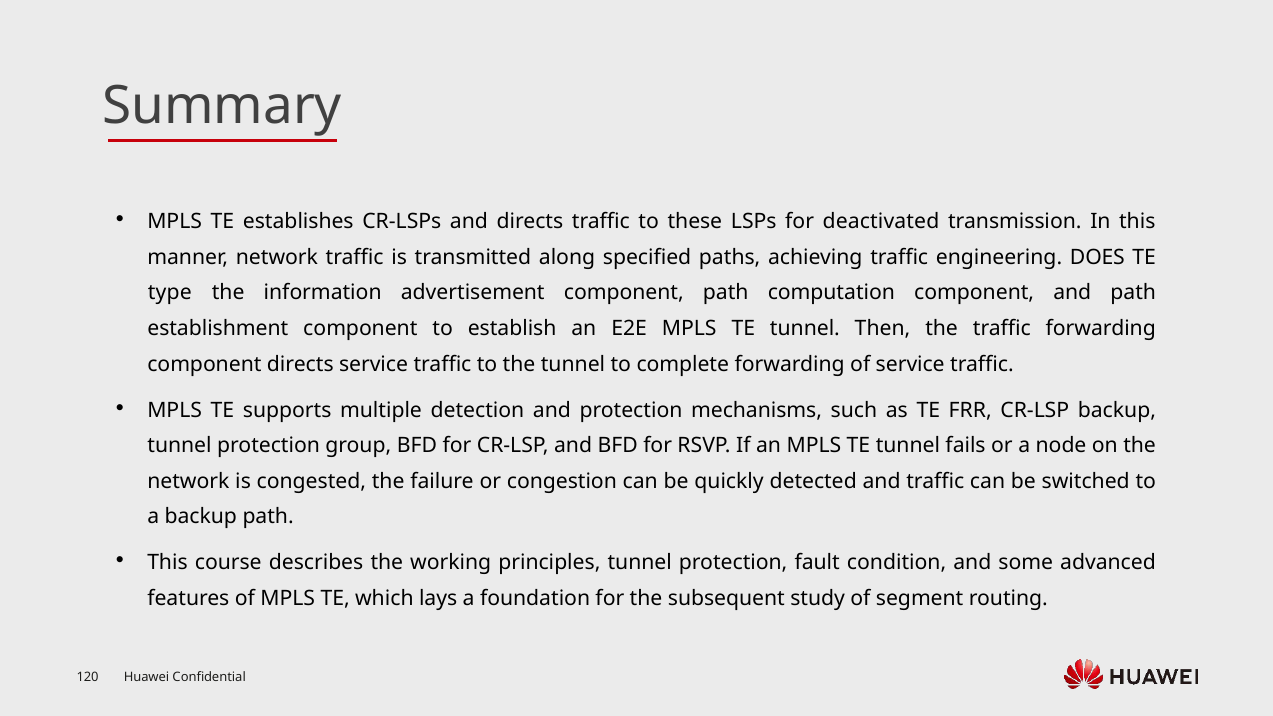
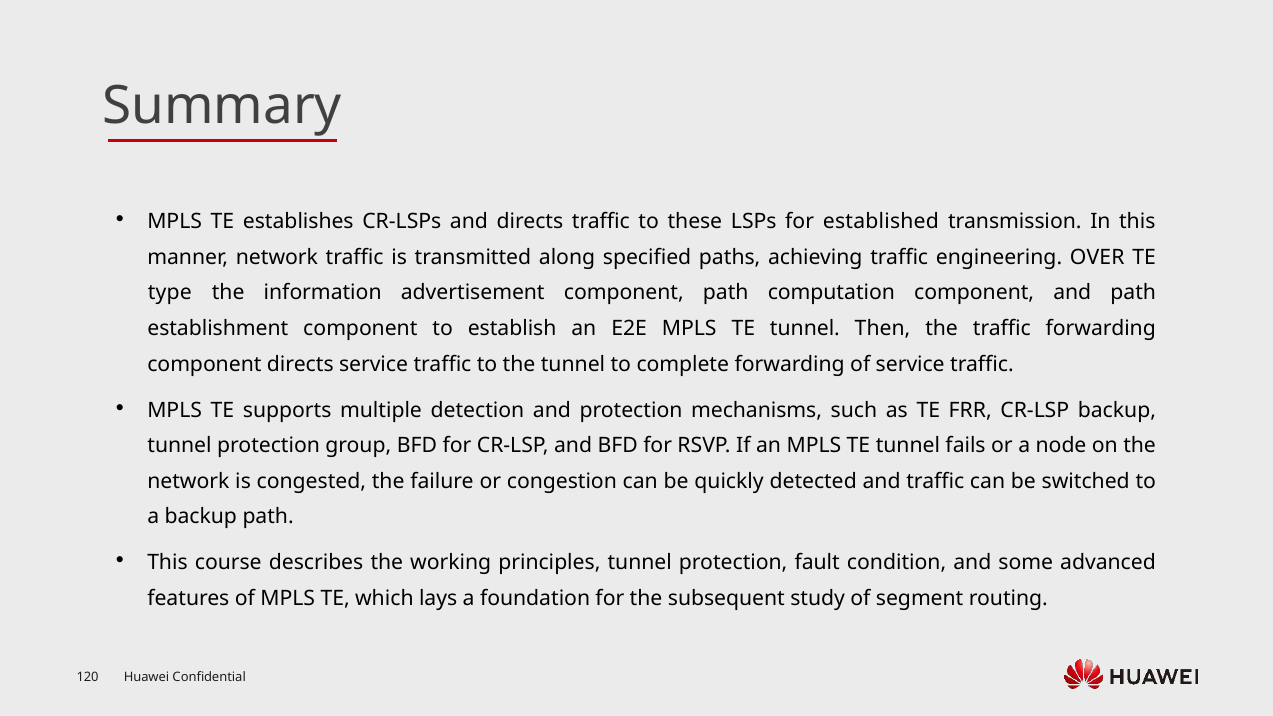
deactivated: deactivated -> established
DOES: DOES -> OVER
